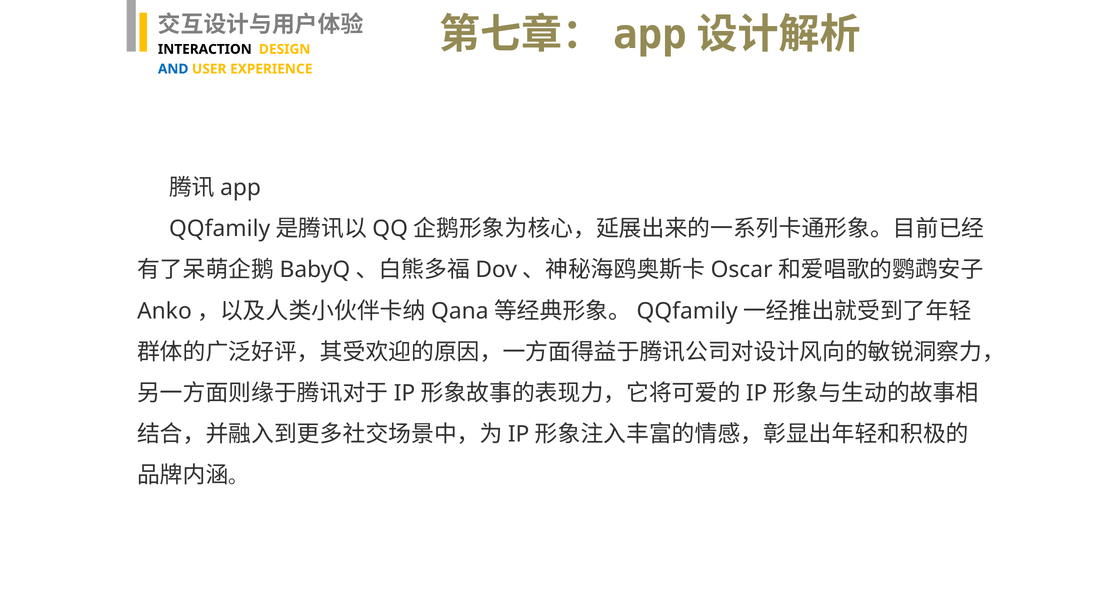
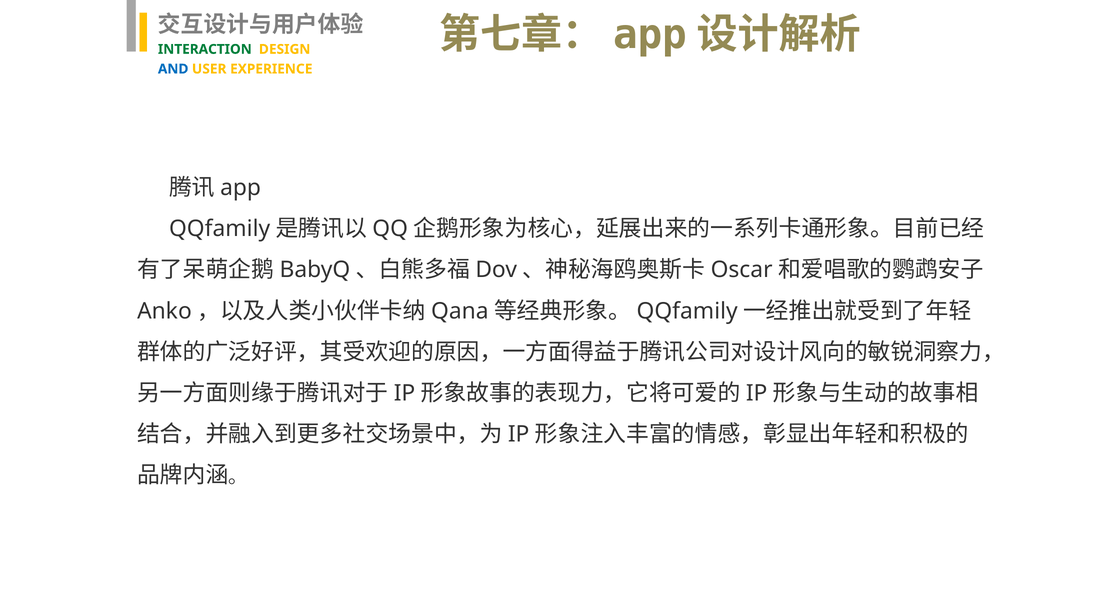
INTERACTION colour: black -> green
